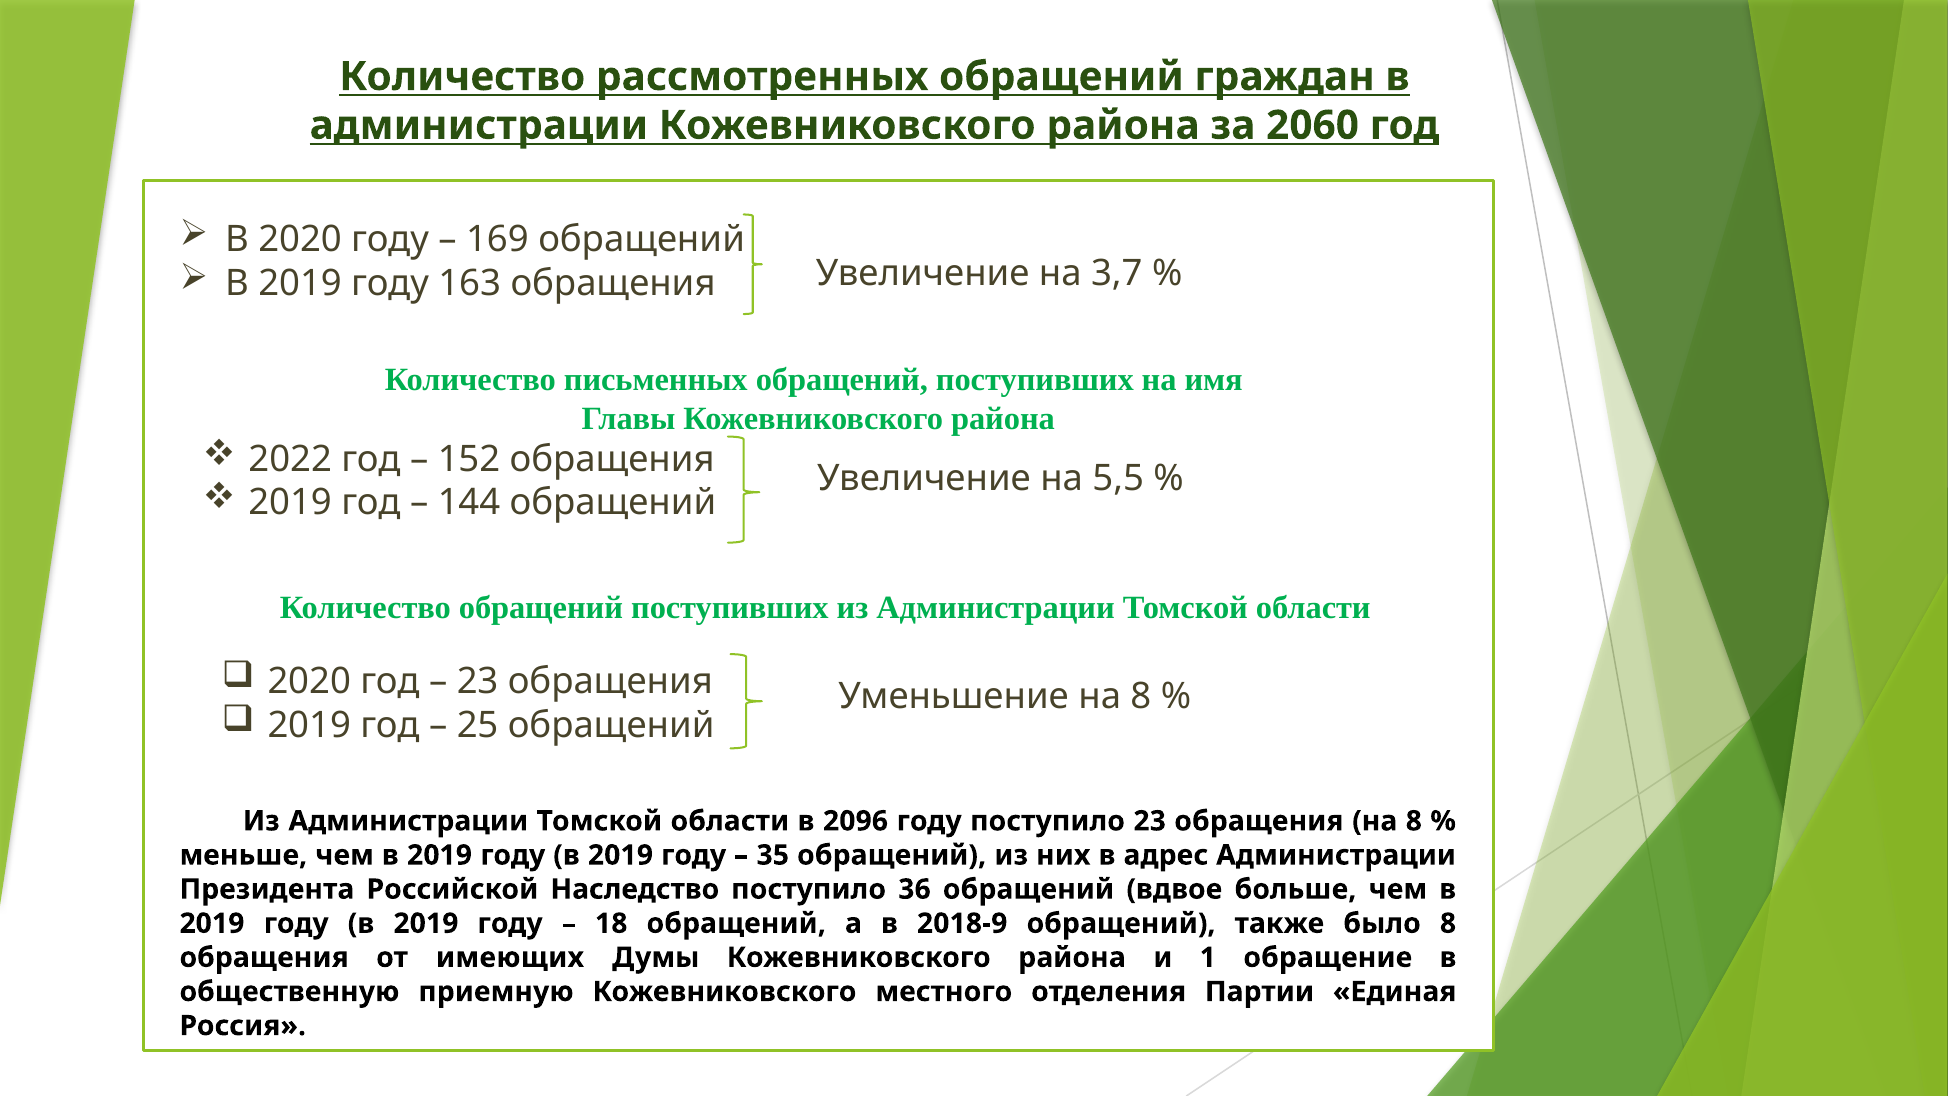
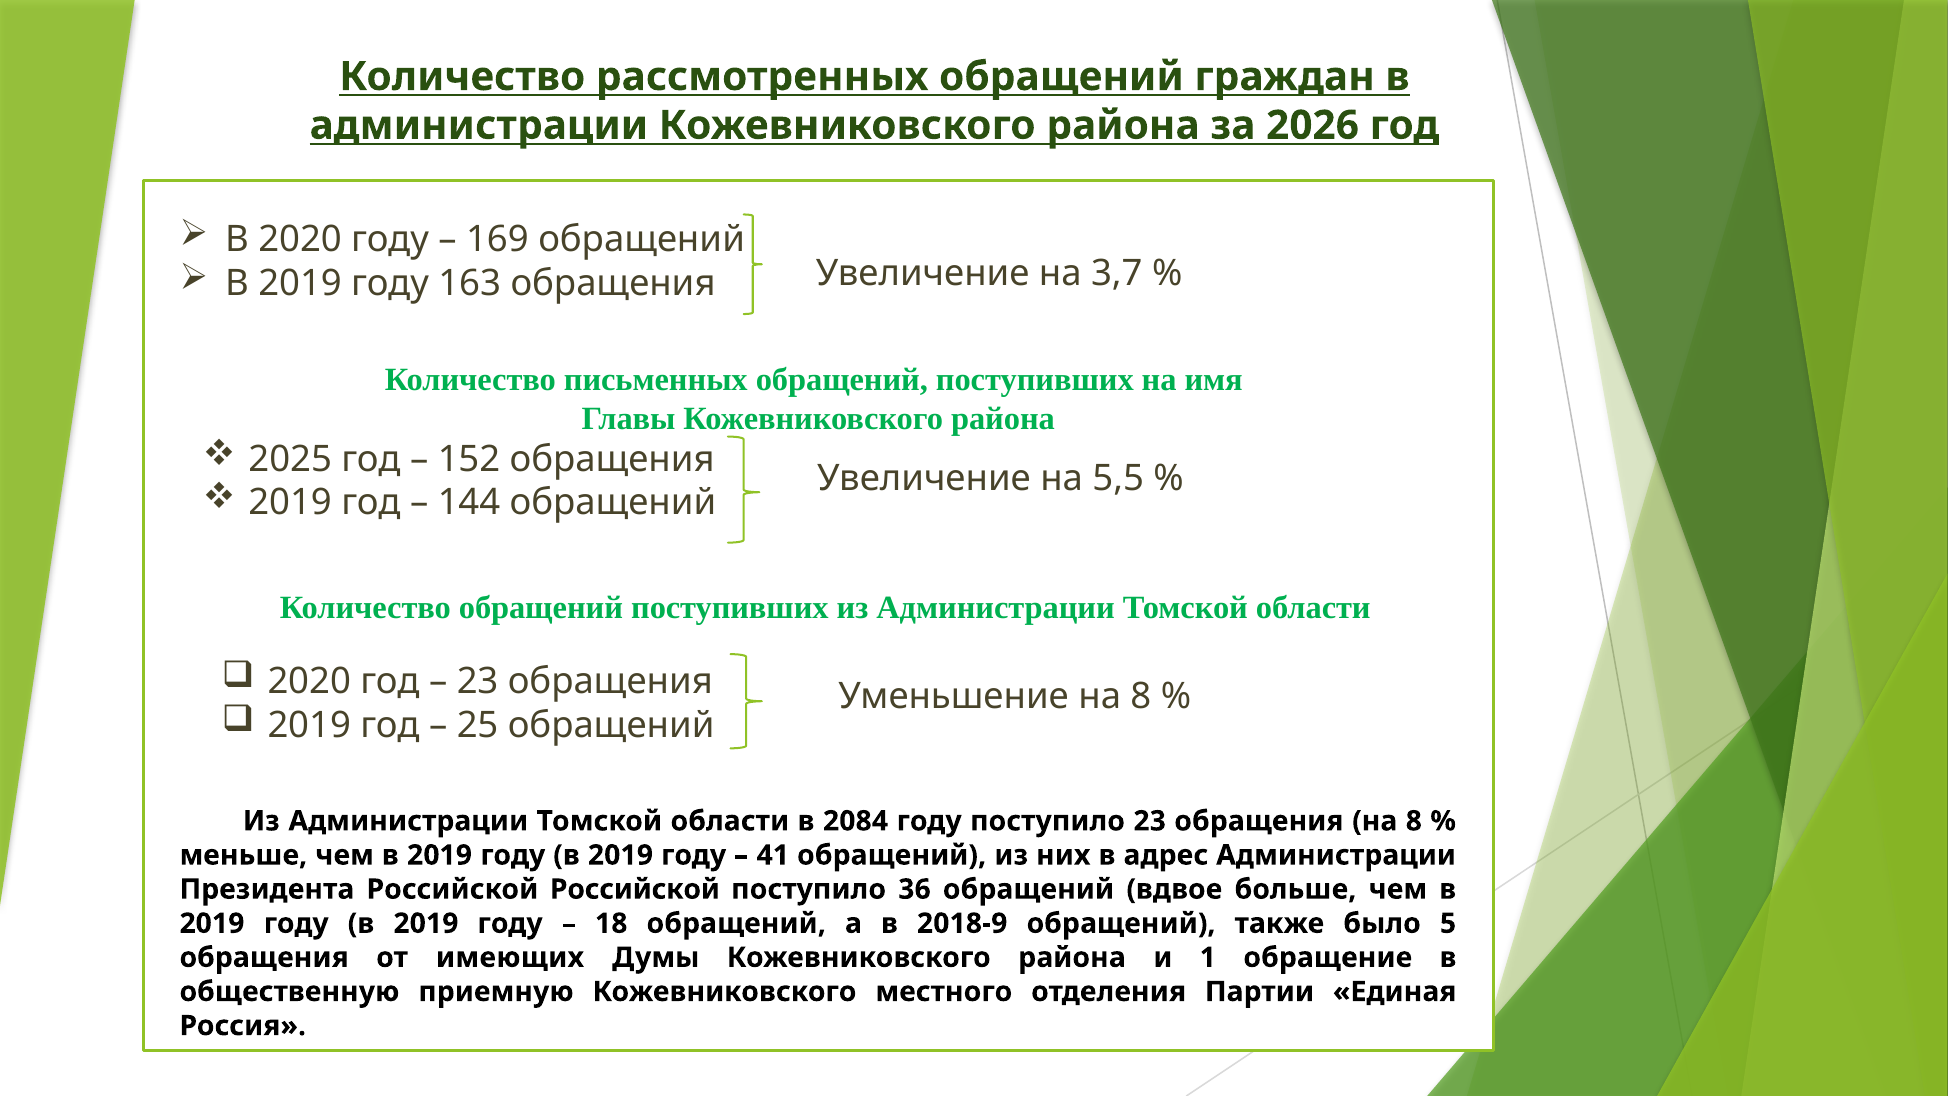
2060: 2060 -> 2026
2022: 2022 -> 2025
2096: 2096 -> 2084
35: 35 -> 41
Российской Наследство: Наследство -> Российской
было 8: 8 -> 5
